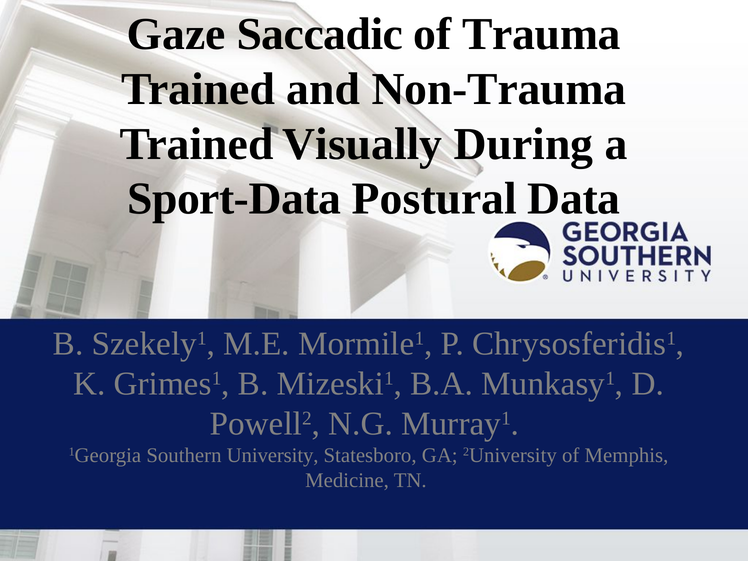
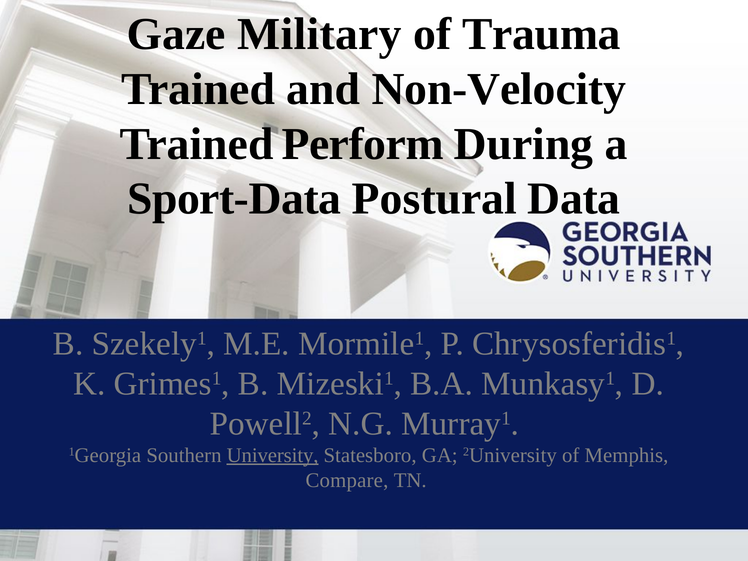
Saccadic: Saccadic -> Military
Non-Trauma: Non-Trauma -> Non-Velocity
Visually: Visually -> Perform
University underline: none -> present
Medicine: Medicine -> Compare
